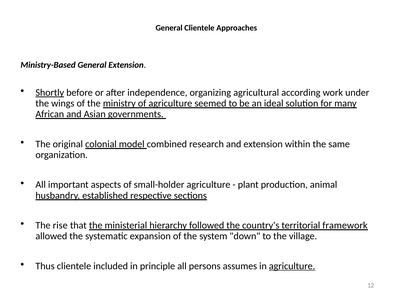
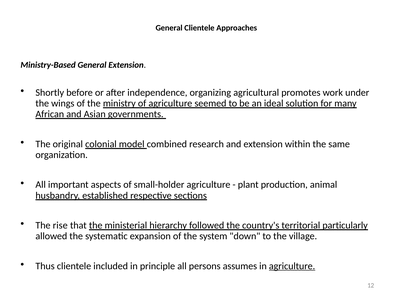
Shortly underline: present -> none
according: according -> promotes
framework: framework -> particularly
